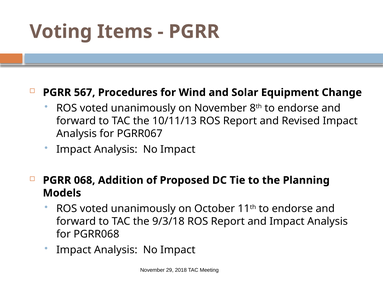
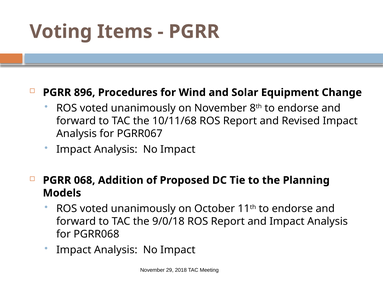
567: 567 -> 896
10/11/13: 10/11/13 -> 10/11/68
9/3/18: 9/3/18 -> 9/0/18
